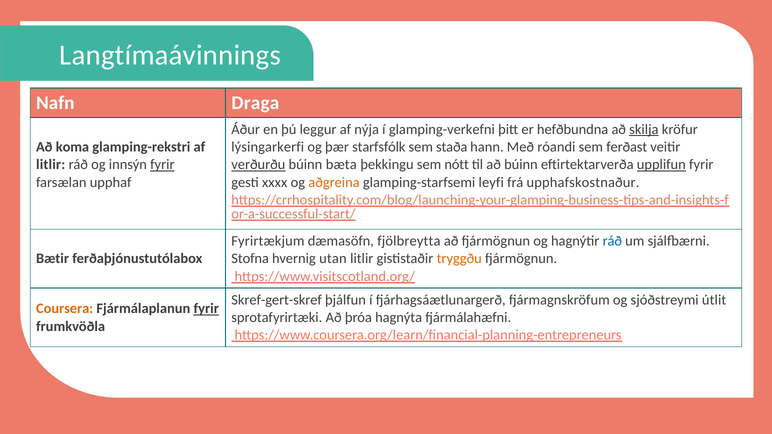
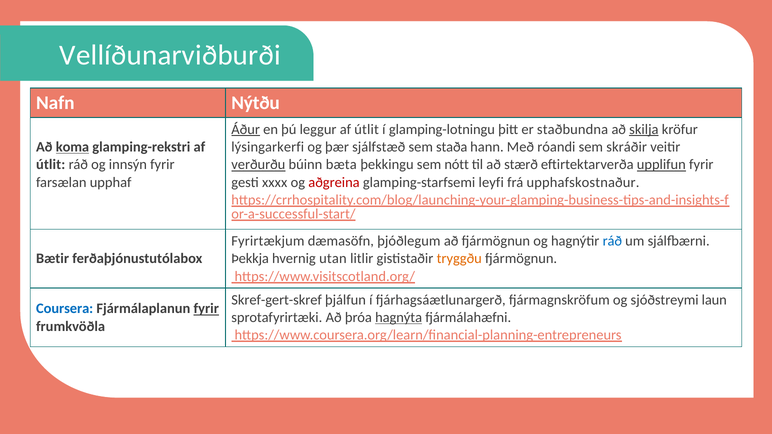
Langtímaávinnings: Langtímaávinnings -> Vellíðunarviðburði
Draga: Draga -> Nýtðu
Áður underline: none -> present
leggur af nýja: nýja -> útlit
glamping-verkefni: glamping-verkefni -> glamping-lotningu
hefðbundna: hefðbundna -> staðbundna
koma underline: none -> present
starfsfólk: starfsfólk -> sjálfstæð
ferðast: ferðast -> skráðir
litlir at (51, 165): litlir -> útlit
fyrir at (162, 165) underline: present -> none
að búinn: búinn -> stærð
aðgreina colour: orange -> red
fjölbreytta: fjölbreytta -> þjóðlegum
Stofna: Stofna -> Þekkja
útlit: útlit -> laun
Coursera colour: orange -> blue
hagnýta underline: none -> present
